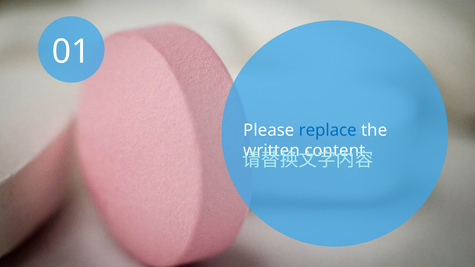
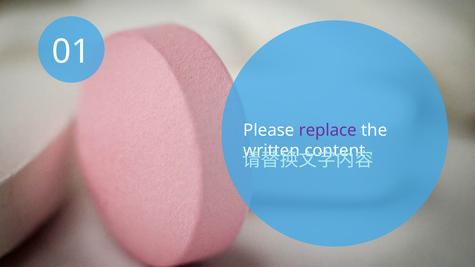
replace colour: blue -> purple
